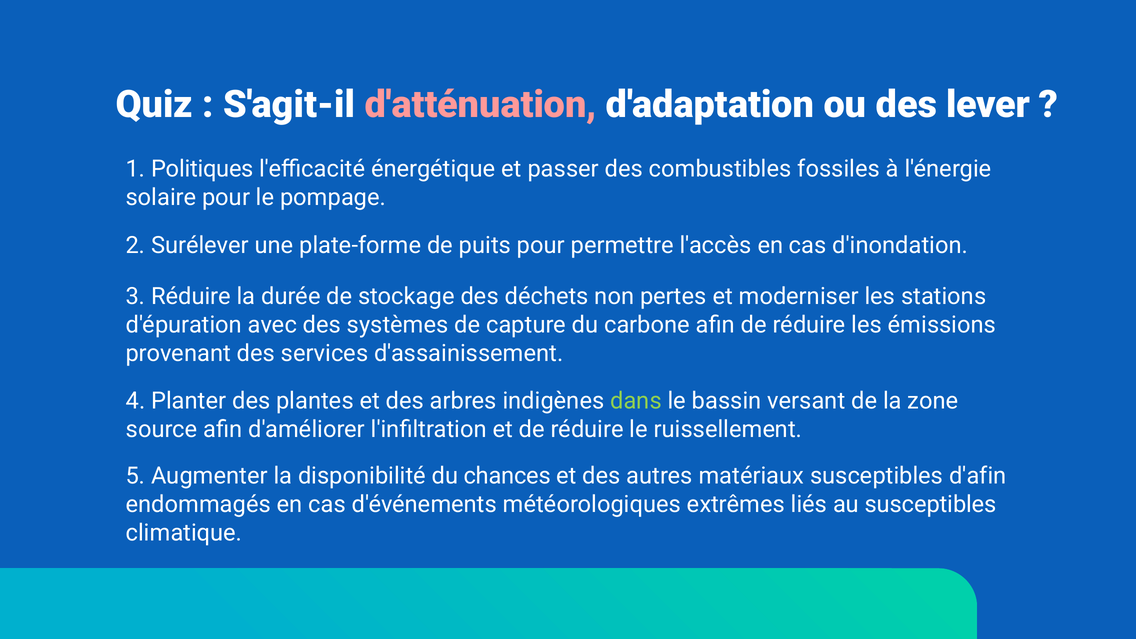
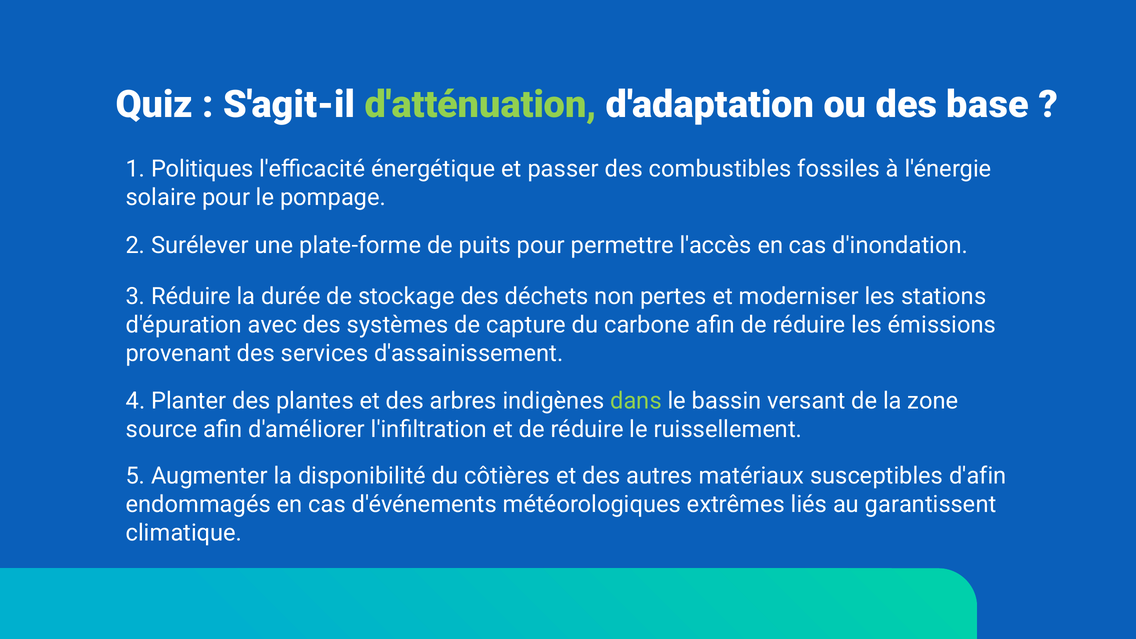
d'atténuation colour: pink -> light green
lever: lever -> base
chances: chances -> côtières
au susceptibles: susceptibles -> garantissent
